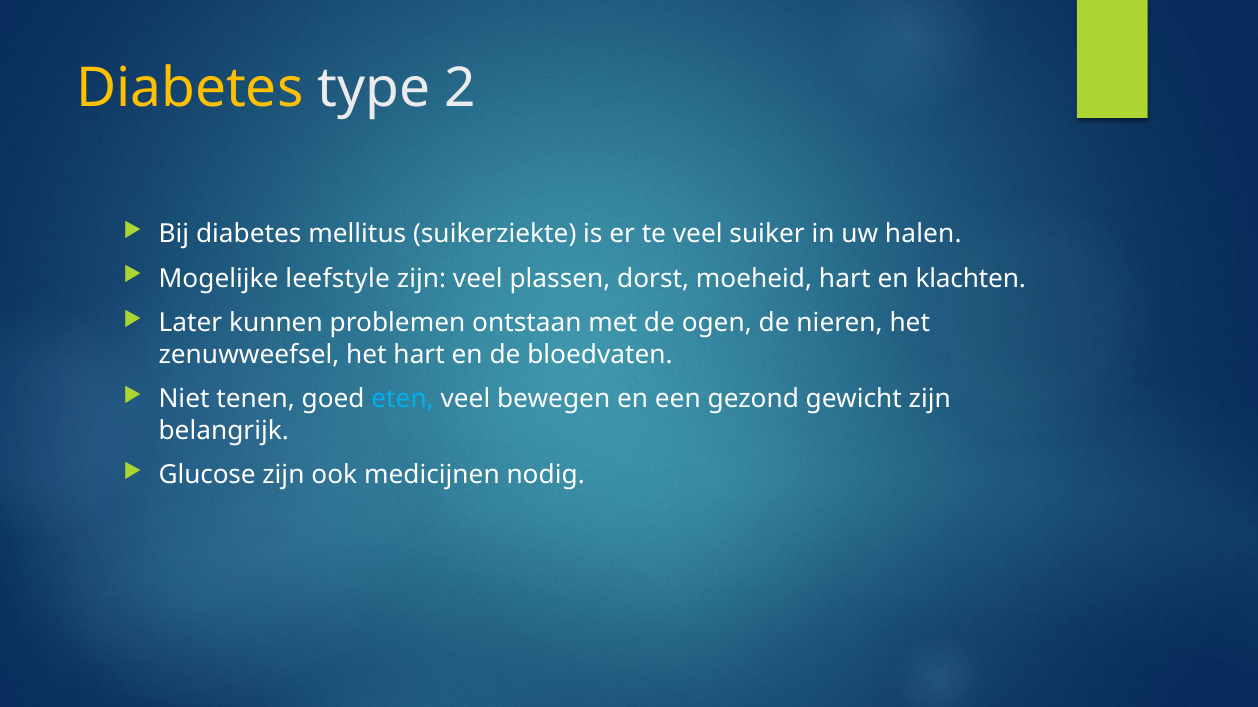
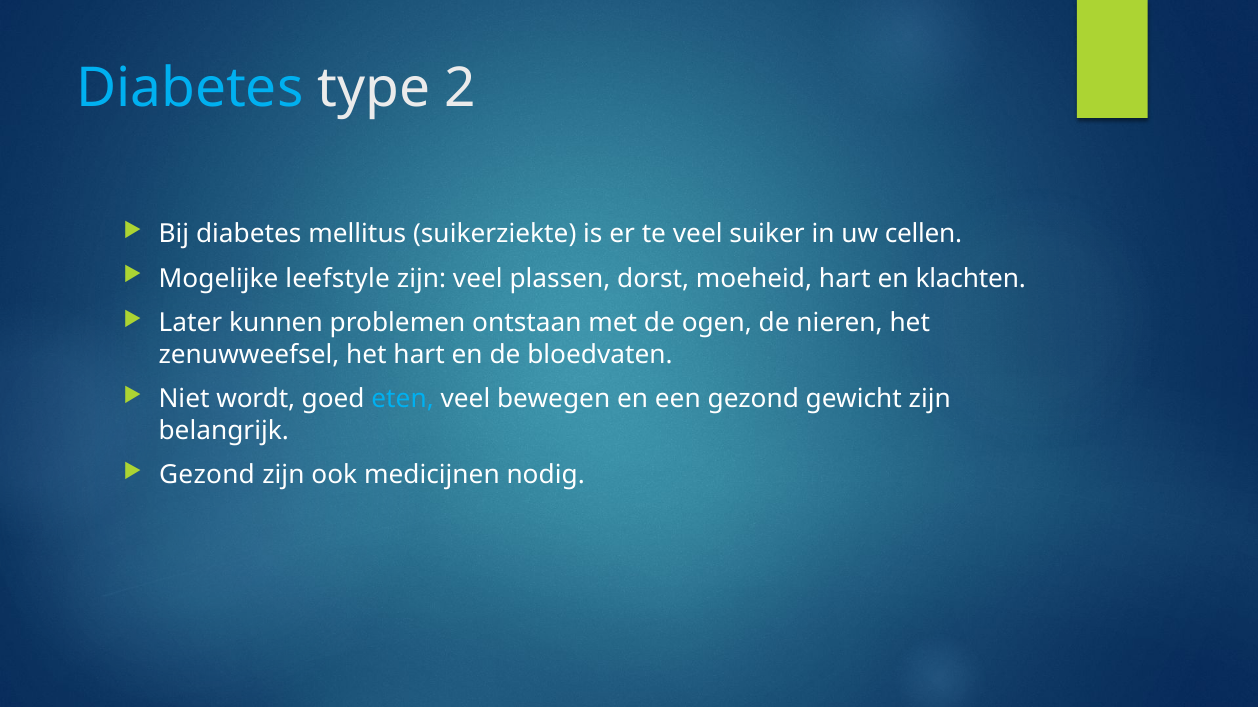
Diabetes at (190, 88) colour: yellow -> light blue
halen: halen -> cellen
tenen: tenen -> wordt
Glucose at (207, 475): Glucose -> Gezond
